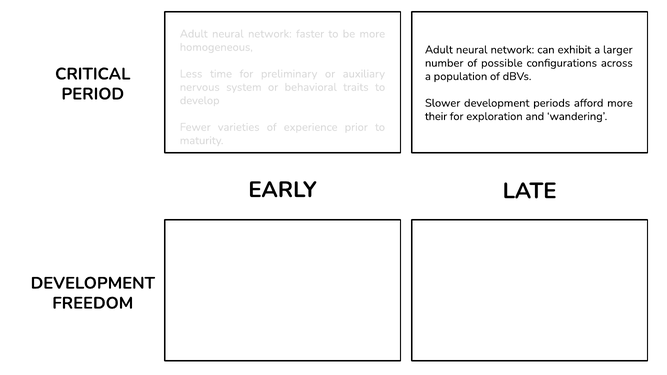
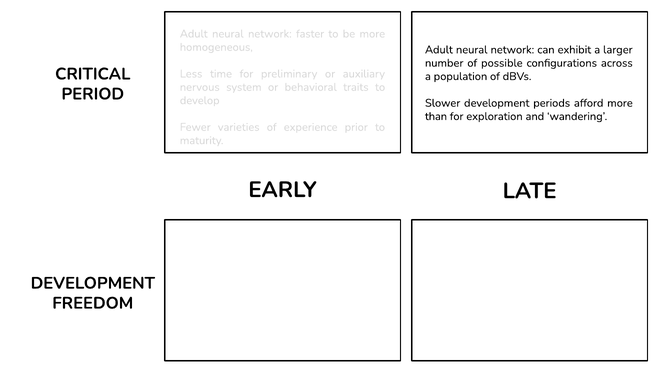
their: their -> than
